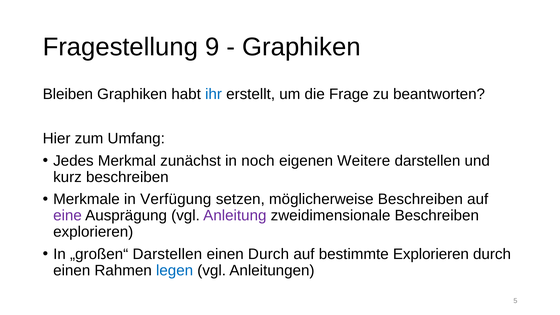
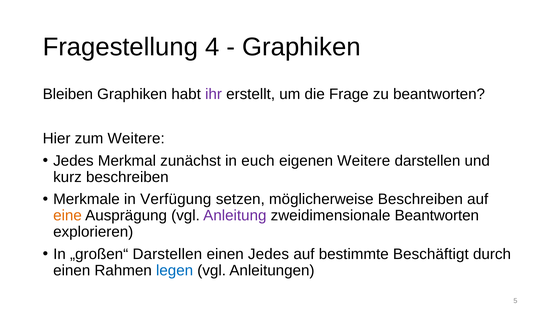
9: 9 -> 4
ihr colour: blue -> purple
zum Umfang: Umfang -> Weitere
noch: noch -> euch
eine colour: purple -> orange
zweidimensionale Beschreiben: Beschreiben -> Beantworten
einen Durch: Durch -> Jedes
bestimmte Explorieren: Explorieren -> Beschäftigt
